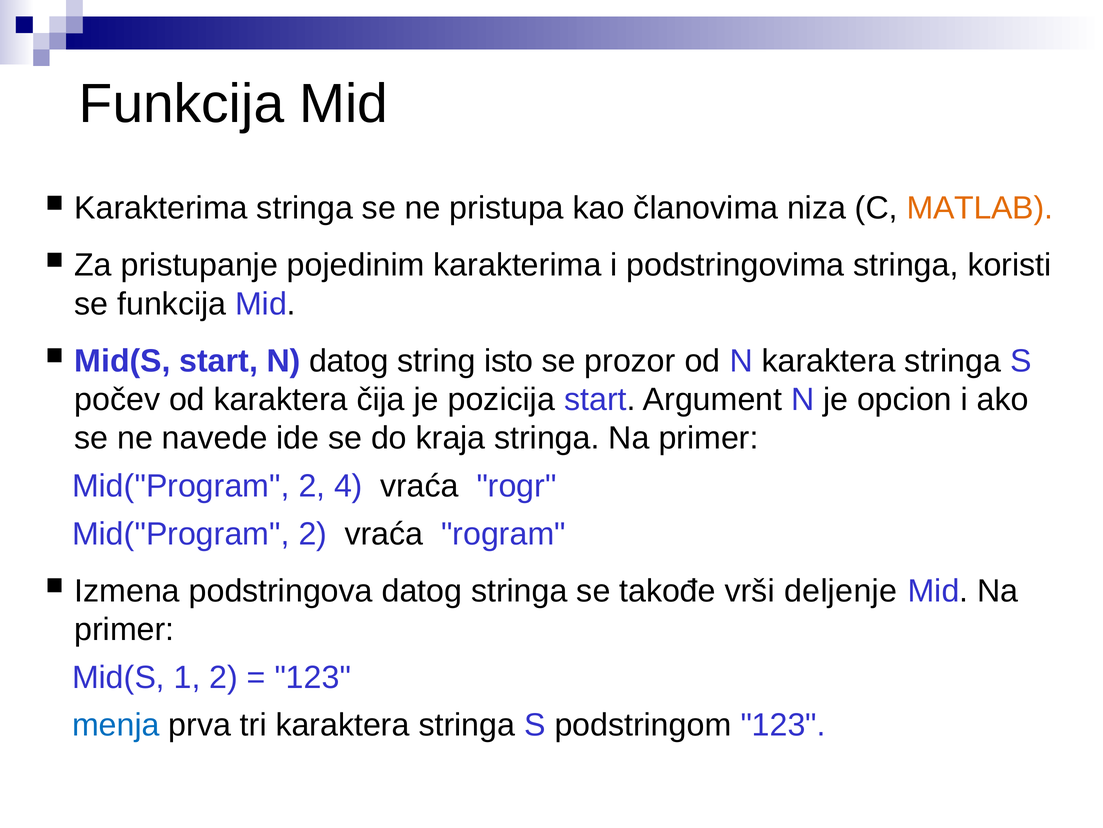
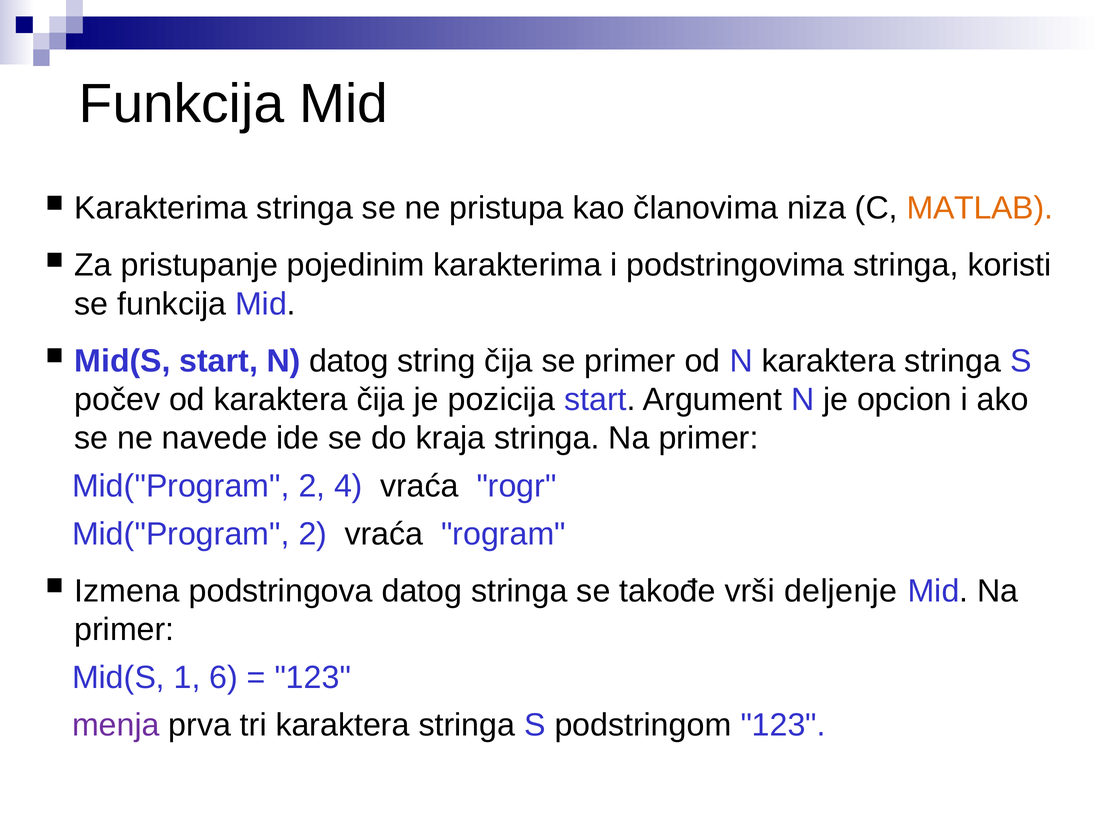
string isto: isto -> čija
se prozor: prozor -> primer
1 2: 2 -> 6
menja colour: blue -> purple
